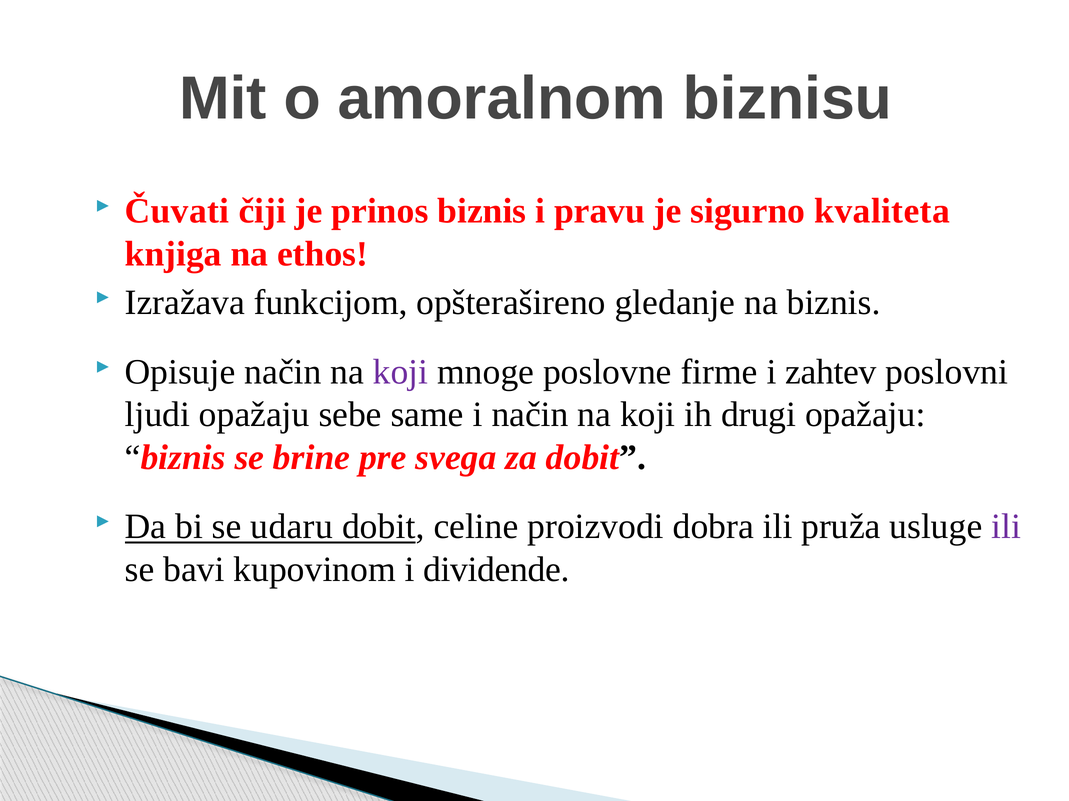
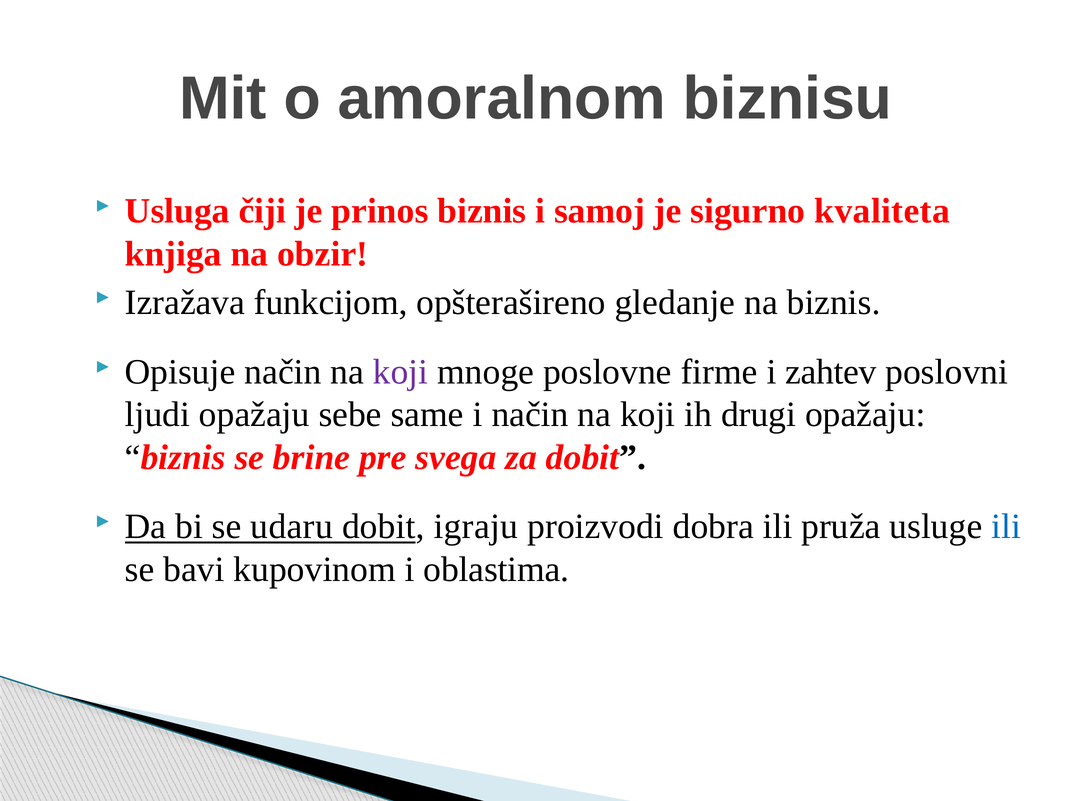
Čuvati: Čuvati -> Usluga
pravu: pravu -> samoj
ethos: ethos -> obzir
celine: celine -> igraju
ili at (1006, 527) colour: purple -> blue
dividende: dividende -> oblastima
